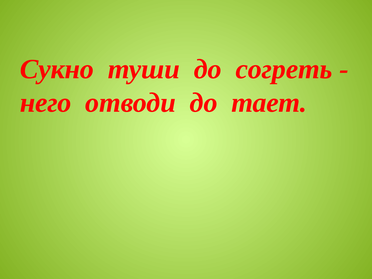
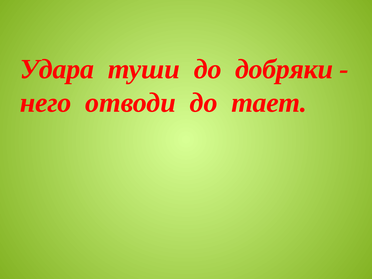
Сукно: Сукно -> Удара
согреть: согреть -> добряки
